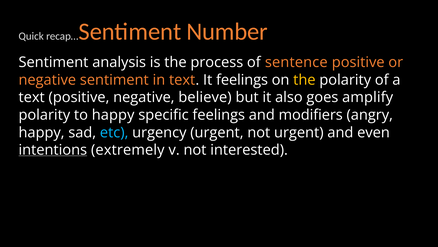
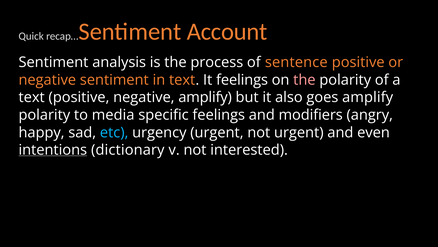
Number: Number -> Account
the at (304, 80) colour: yellow -> pink
negative believe: believe -> amplify
to happy: happy -> media
extremely: extremely -> dictionary
